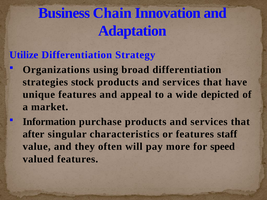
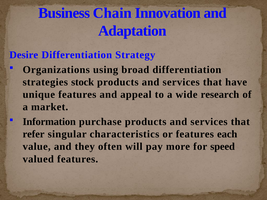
Utilize: Utilize -> Desire
depicted: depicted -> research
after: after -> refer
staff: staff -> each
